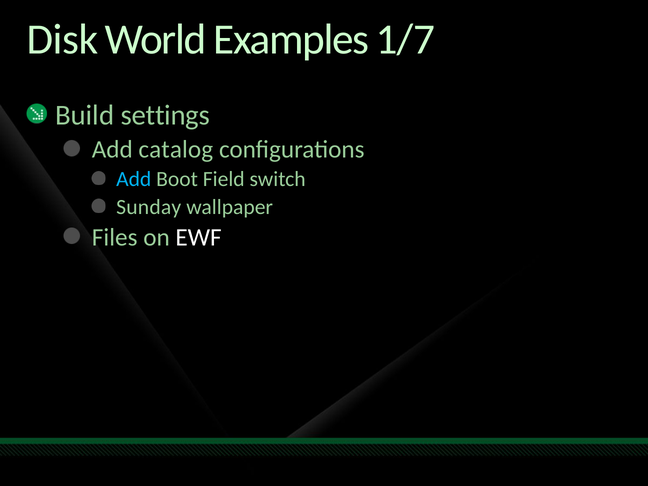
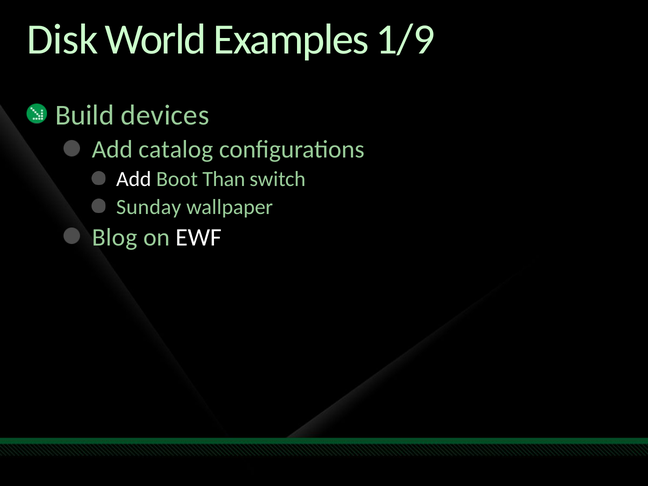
1/7: 1/7 -> 1/9
settings: settings -> devices
Add at (134, 179) colour: light blue -> white
Field: Field -> Than
Files: Files -> Blog
